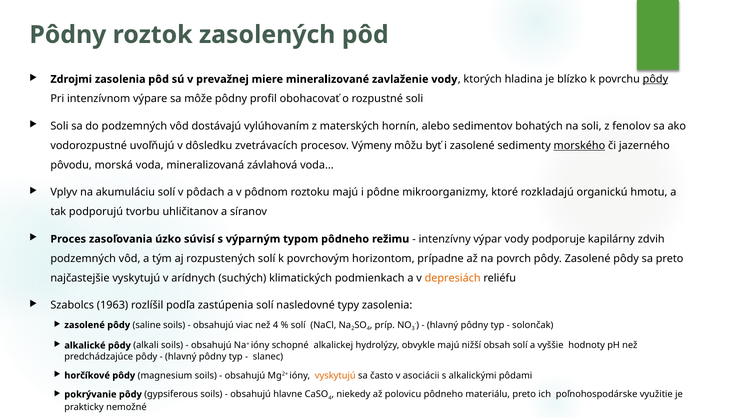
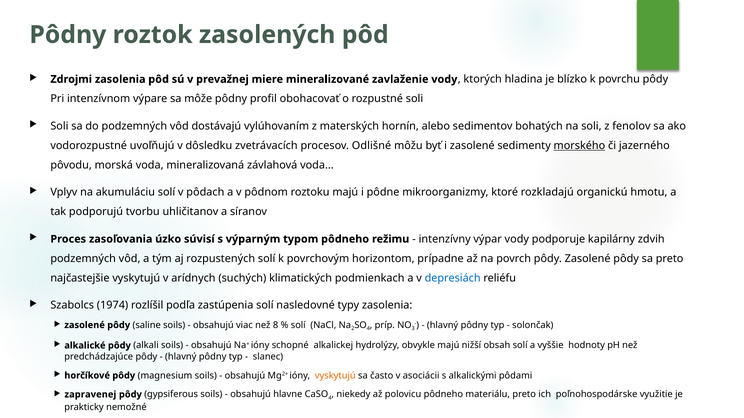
pôdy at (655, 79) underline: present -> none
Výmeny: Výmeny -> Odlišné
depresiách colour: orange -> blue
1963: 1963 -> 1974
než 4: 4 -> 8
pokrývanie: pokrývanie -> zapravenej
